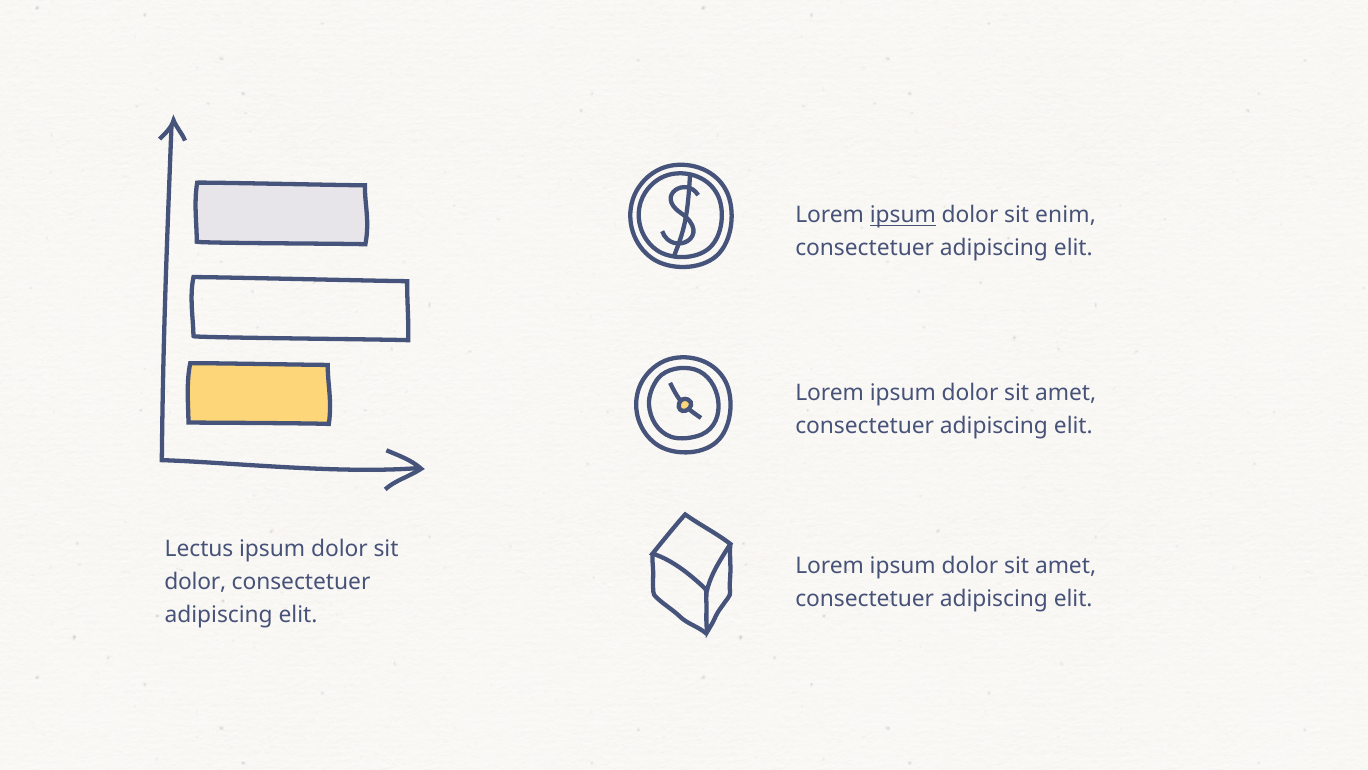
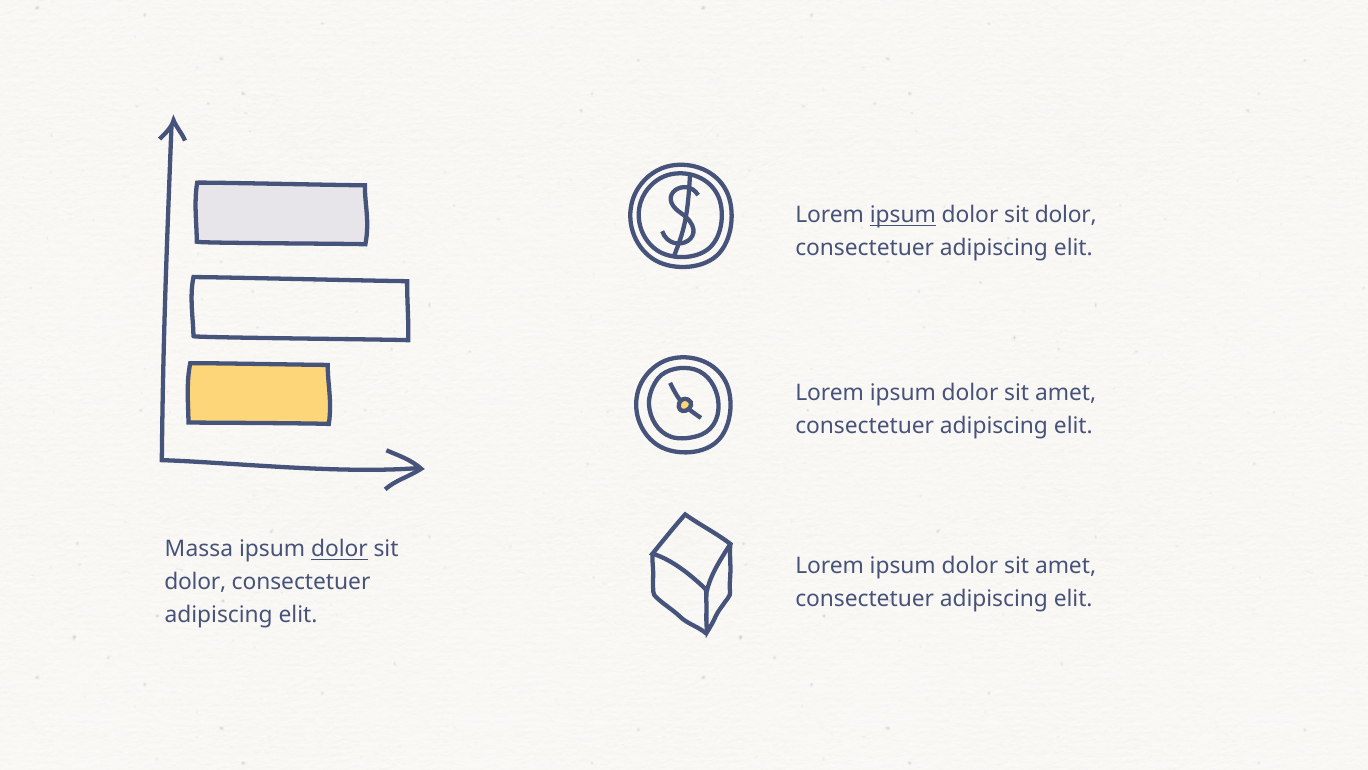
enim at (1066, 215): enim -> dolor
Lectus: Lectus -> Massa
dolor at (339, 549) underline: none -> present
